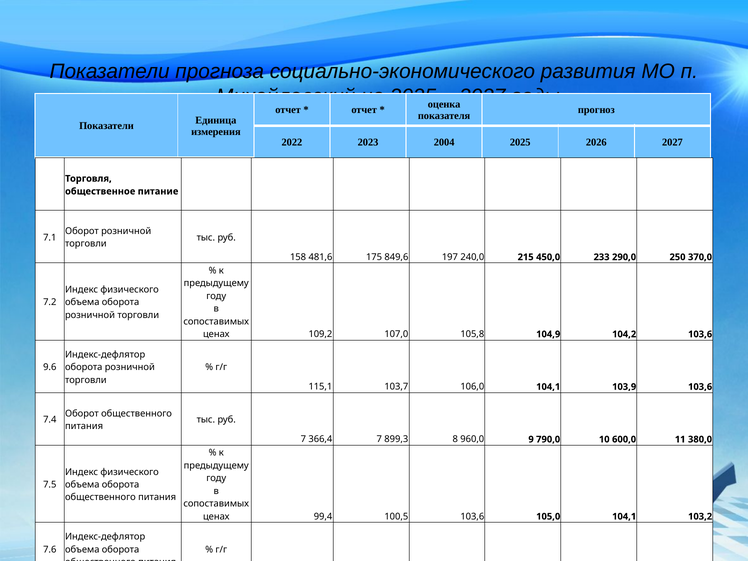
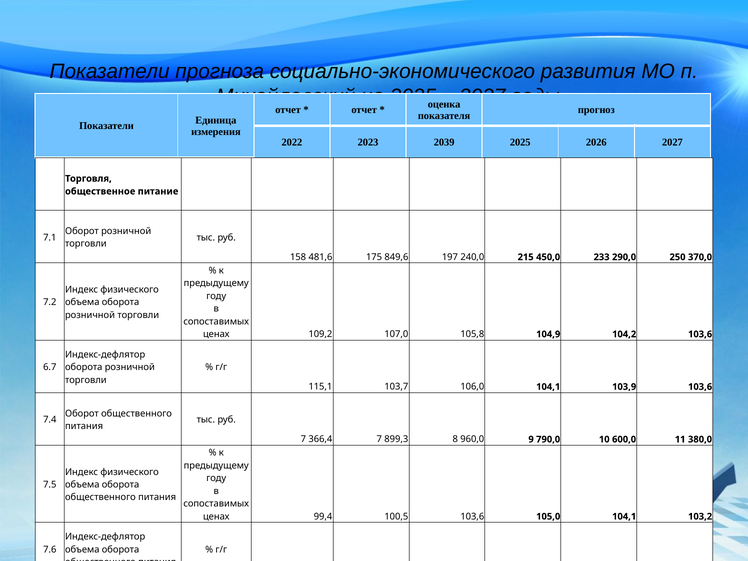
2004: 2004 -> 2039
9.6: 9.6 -> 6.7
